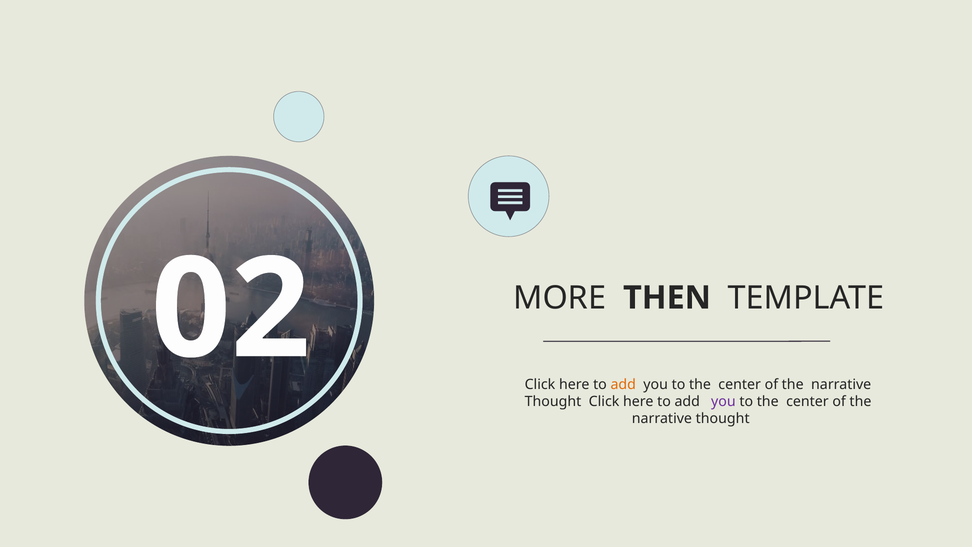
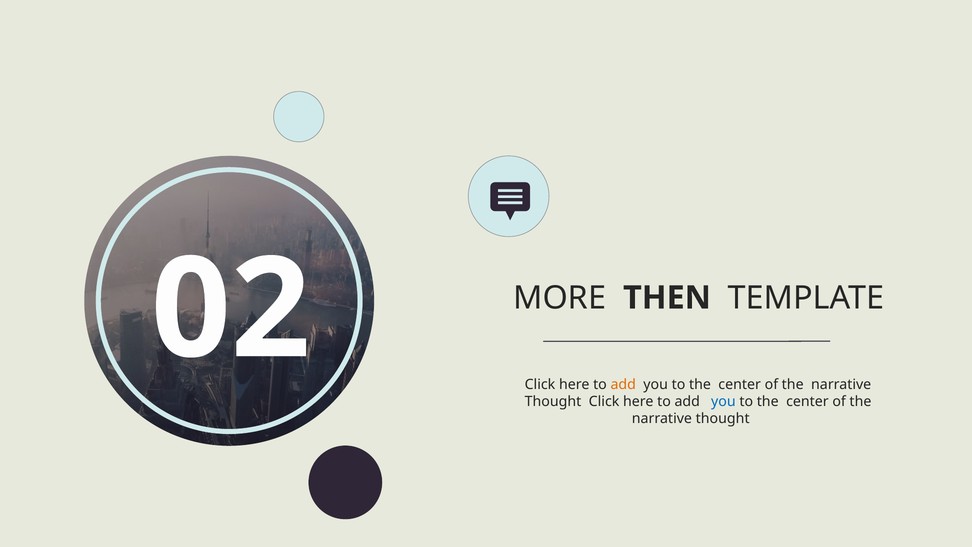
you at (723, 402) colour: purple -> blue
